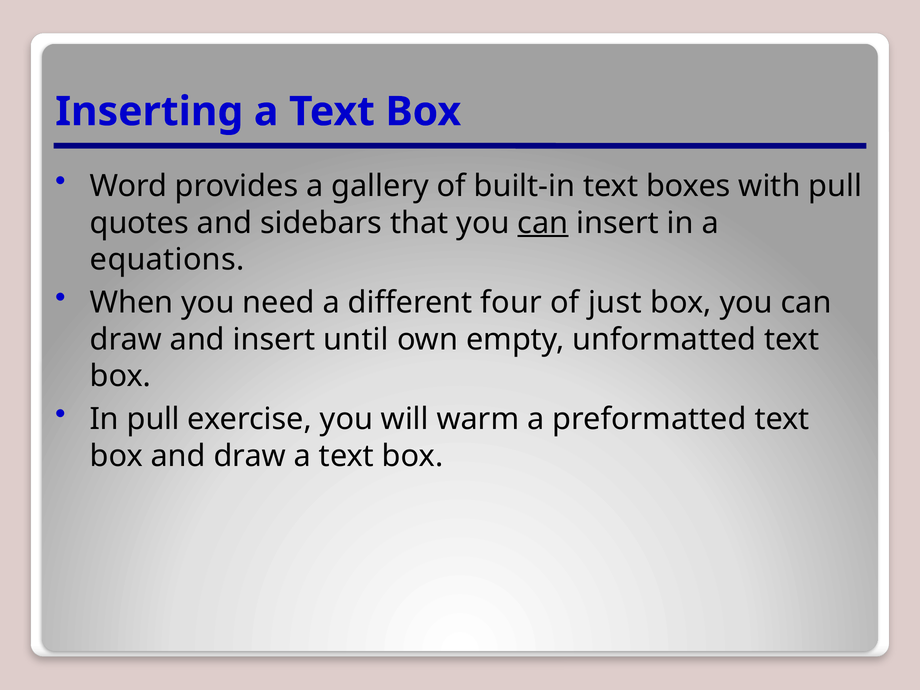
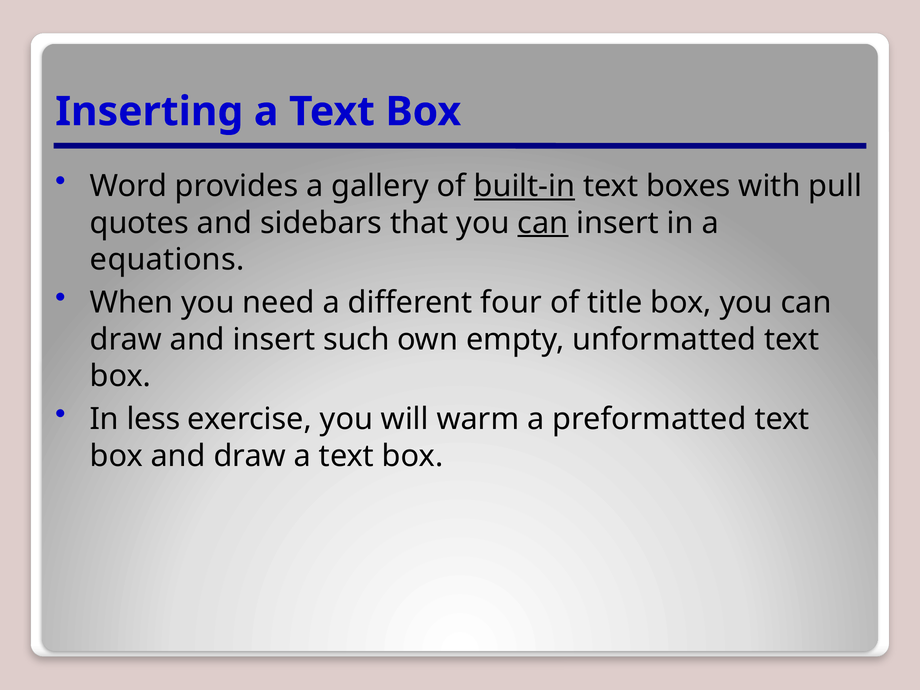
built-in underline: none -> present
just: just -> title
until: until -> such
In pull: pull -> less
